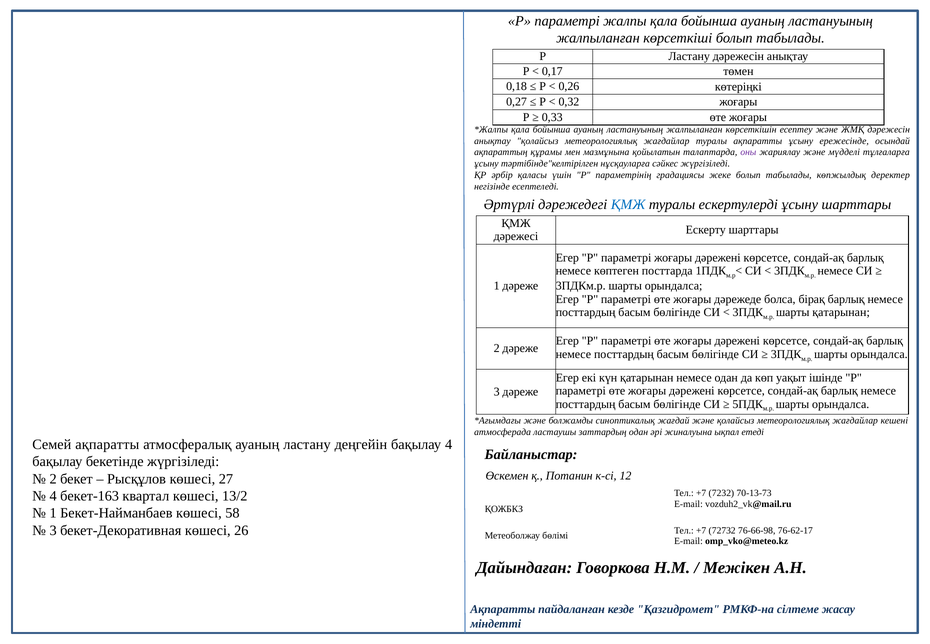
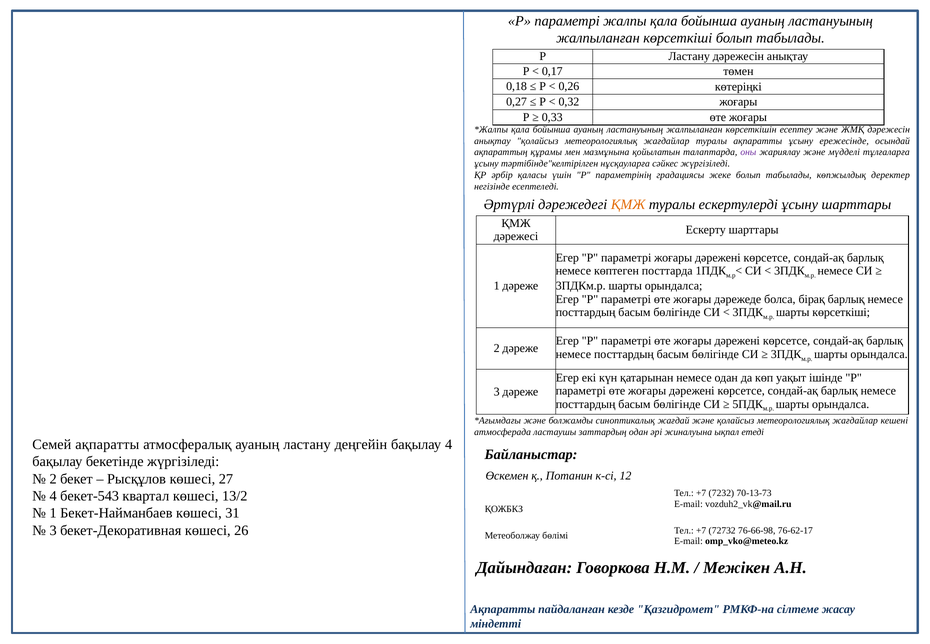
ҚМЖ at (628, 205) colour: blue -> orange
шарты қатарынан: қатарынан -> көрсеткіші
бекет-163: бекет-163 -> бекет-543
58: 58 -> 31
